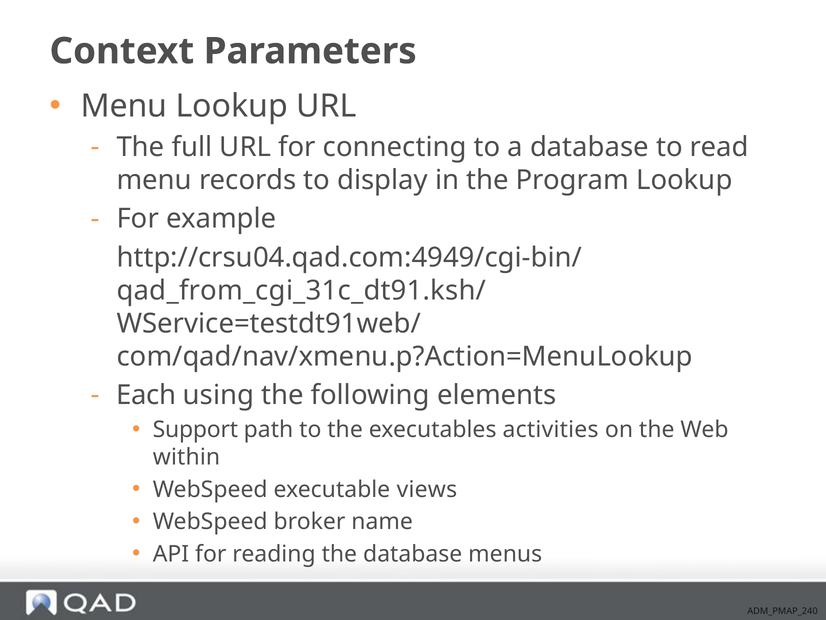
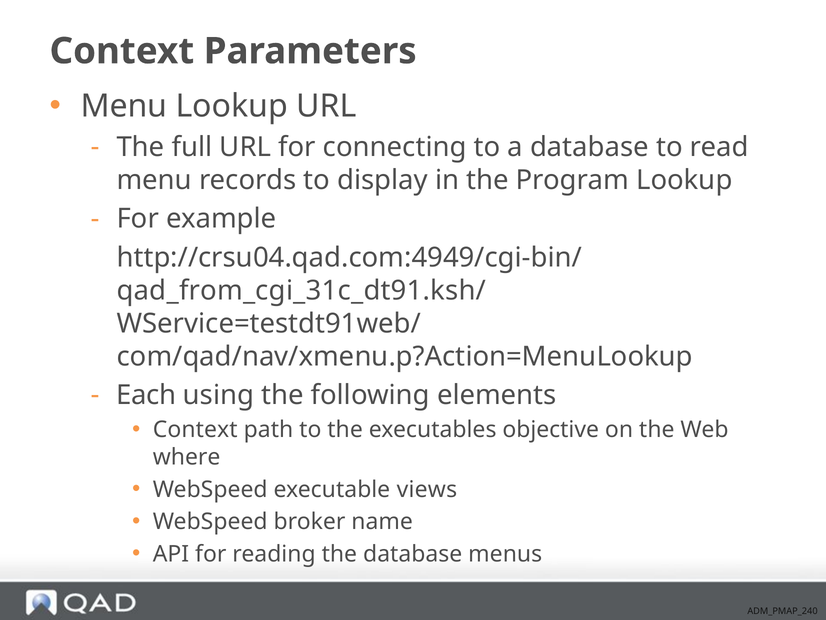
Support at (195, 429): Support -> Context
activities: activities -> objective
within: within -> where
